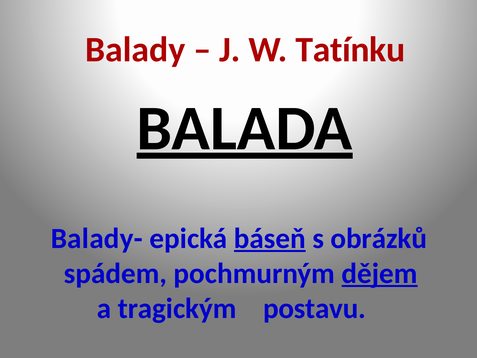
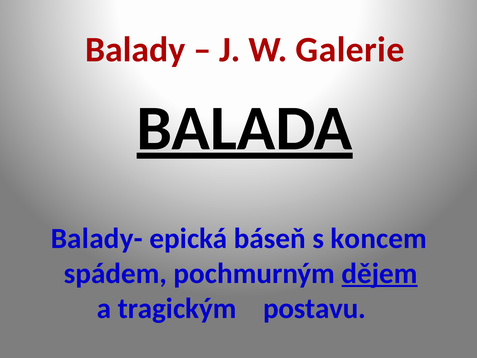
Tatínku: Tatínku -> Galerie
báseň underline: present -> none
obrázků: obrázků -> koncem
